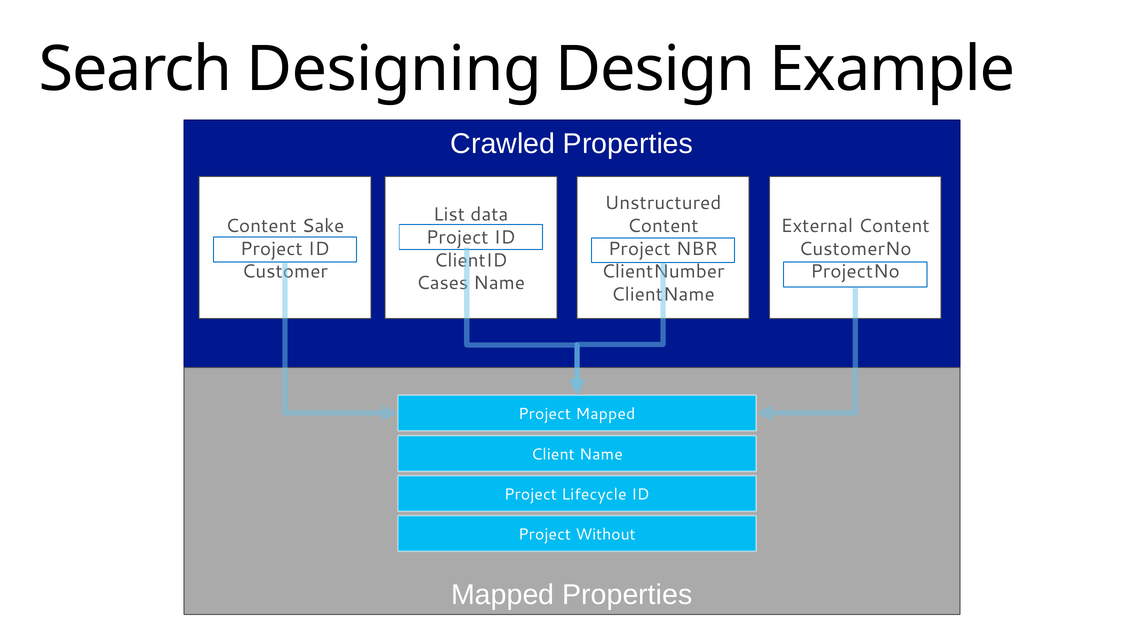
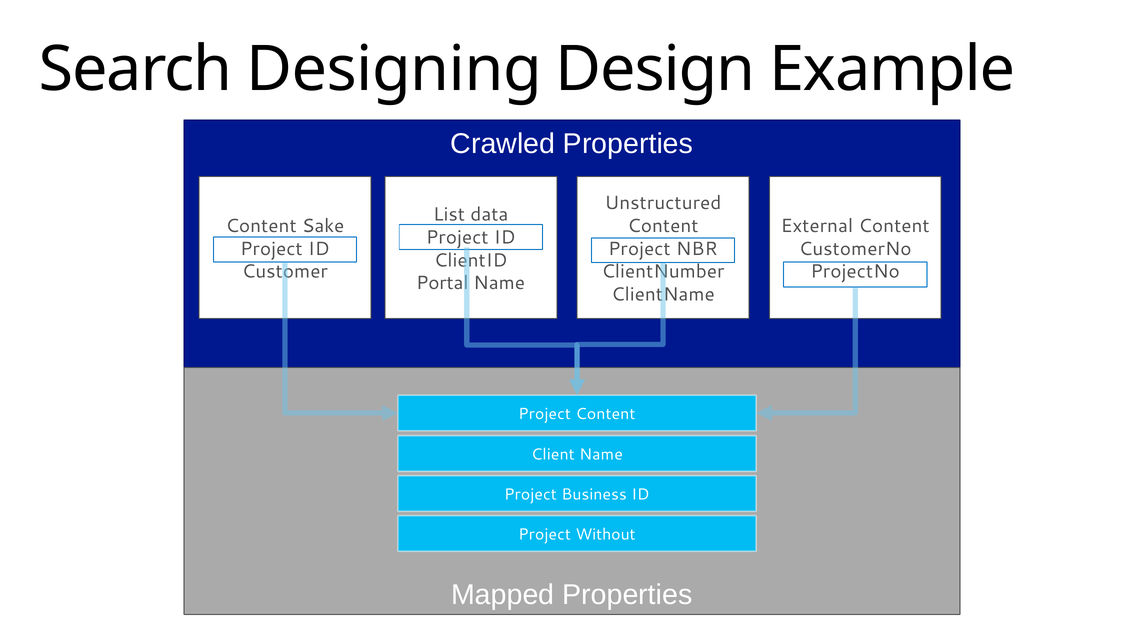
Cases: Cases -> Portal
Project Mapped: Mapped -> Content
Lifecycle: Lifecycle -> Business
